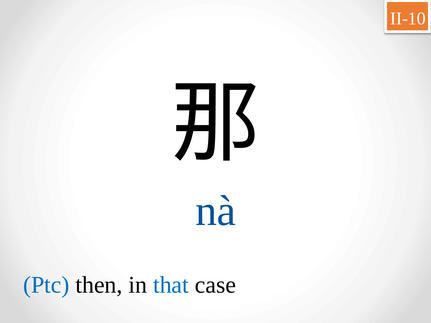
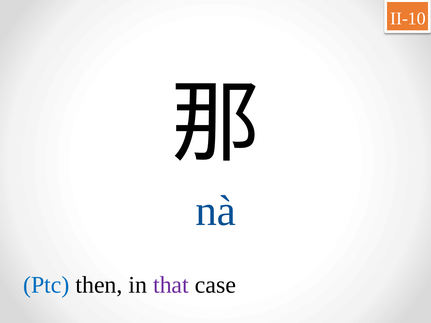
that colour: blue -> purple
